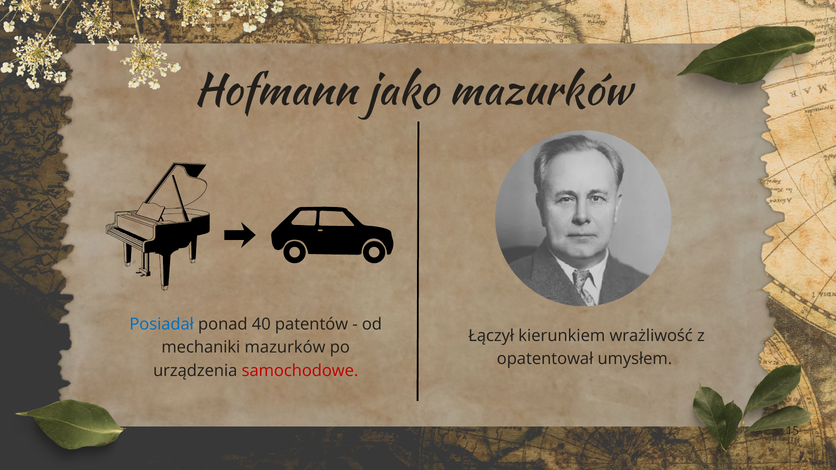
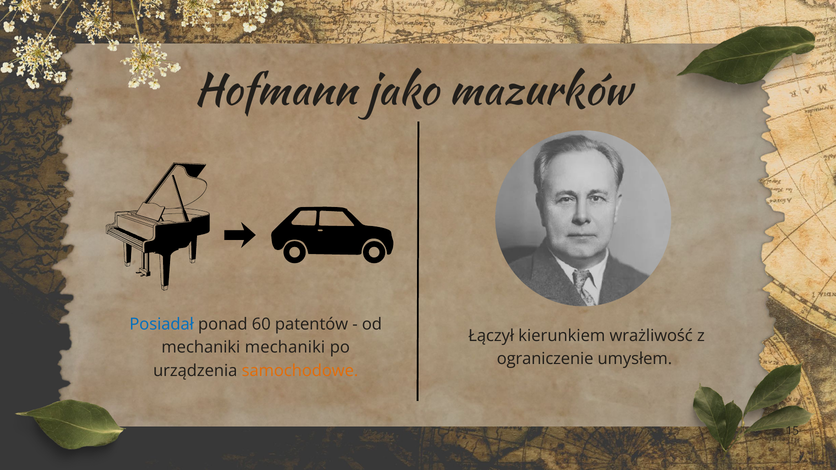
40: 40 -> 60
mechaniki mazurków: mazurków -> mechaniki
opatentował: opatentował -> ograniczenie
samochodowe colour: red -> orange
